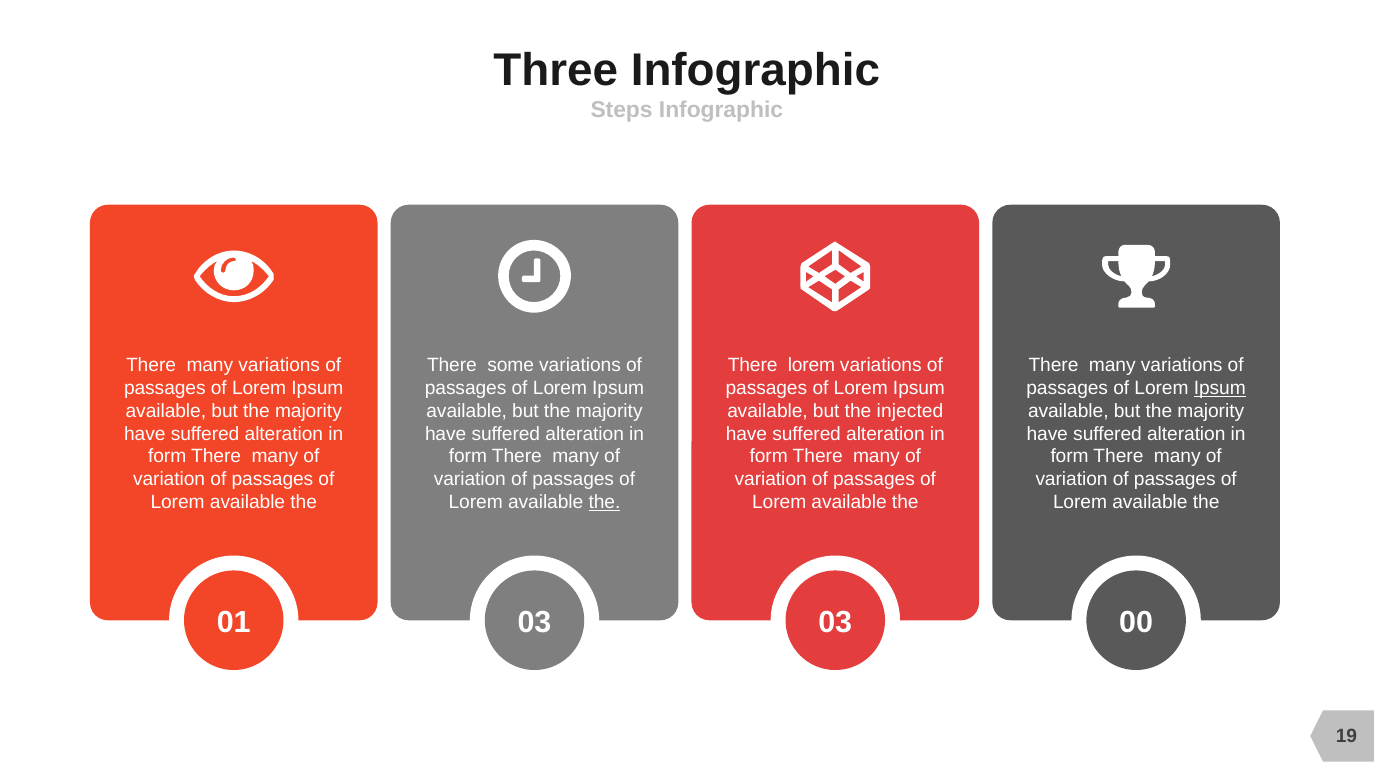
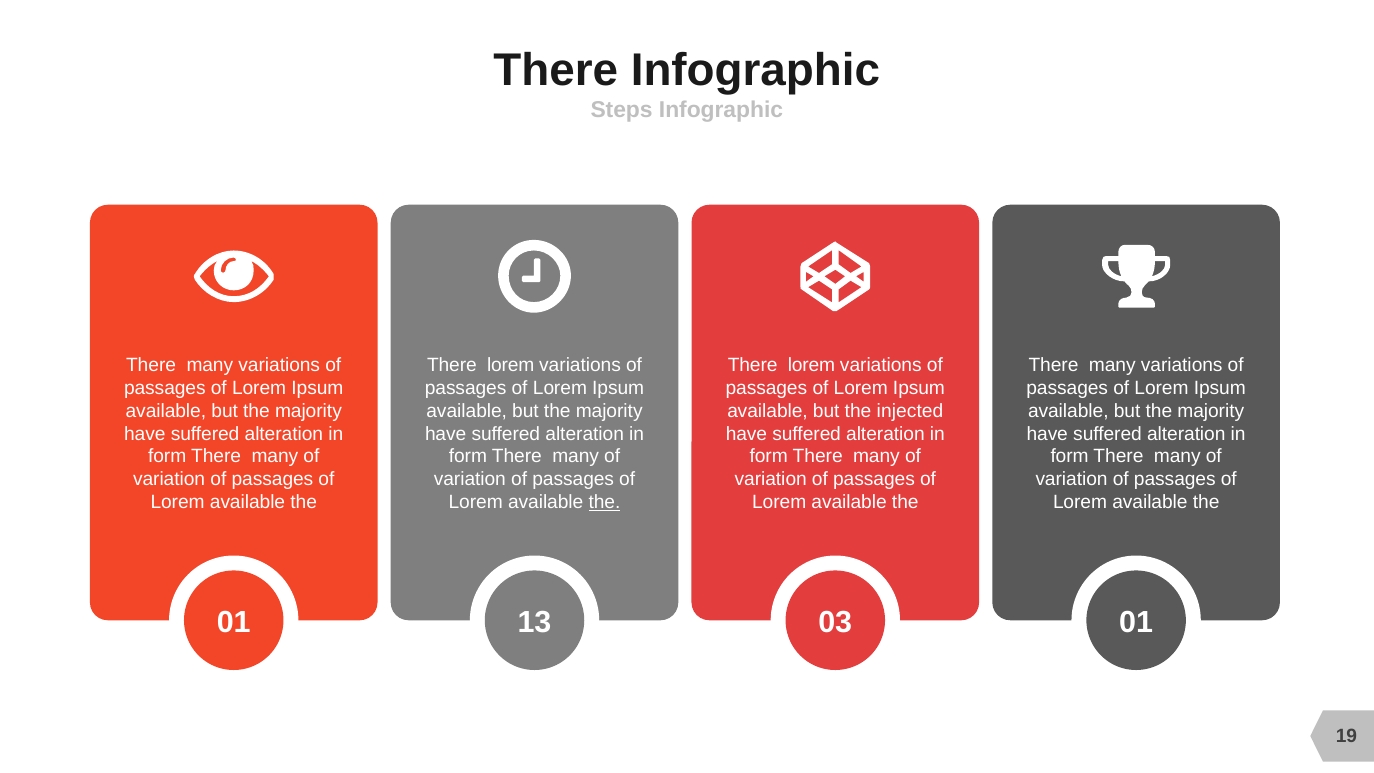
Three at (556, 70): Three -> There
some at (511, 365): some -> lorem
Ipsum at (1220, 388) underline: present -> none
01 03: 03 -> 13
03 00: 00 -> 01
